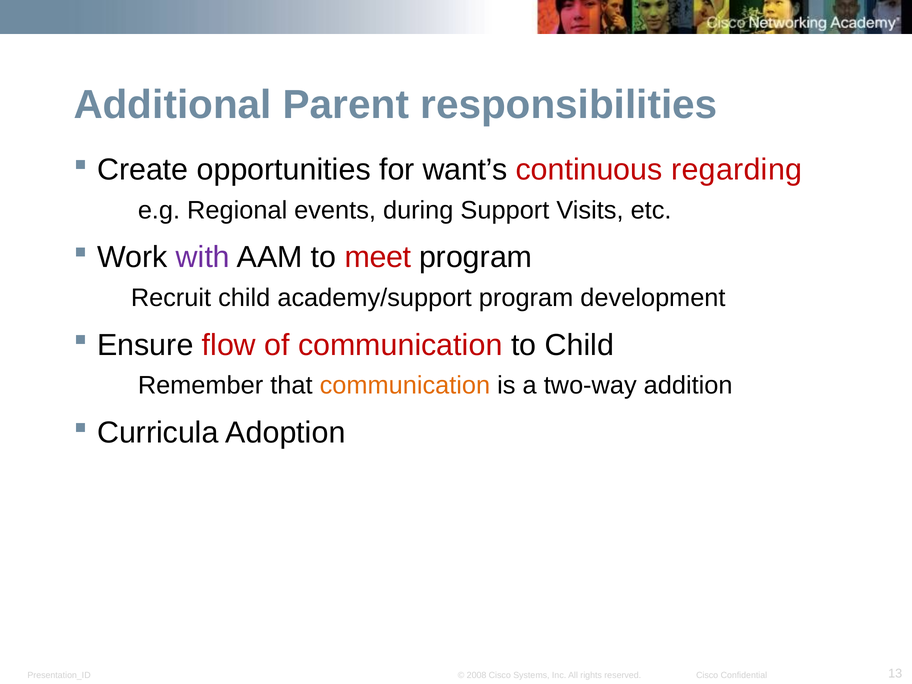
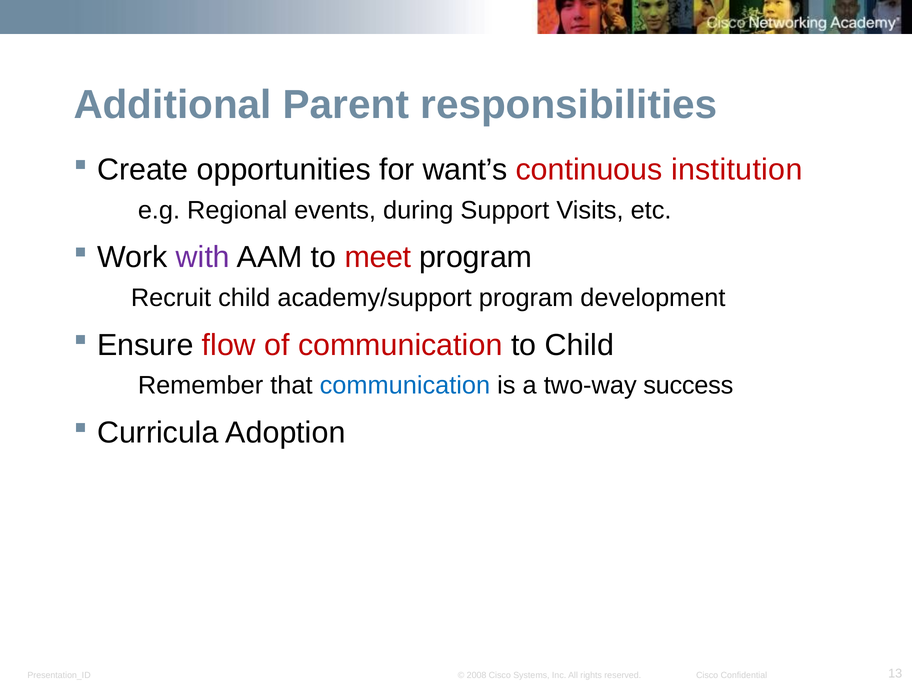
regarding: regarding -> institution
communication at (405, 386) colour: orange -> blue
addition: addition -> success
